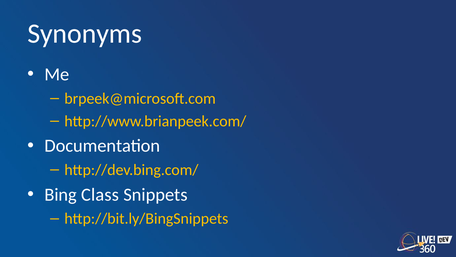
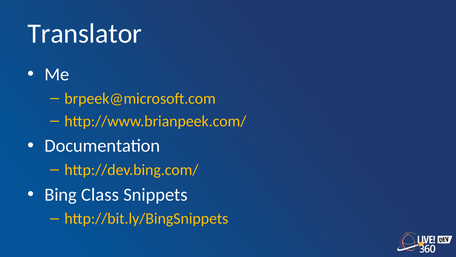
Synonyms: Synonyms -> Translator
